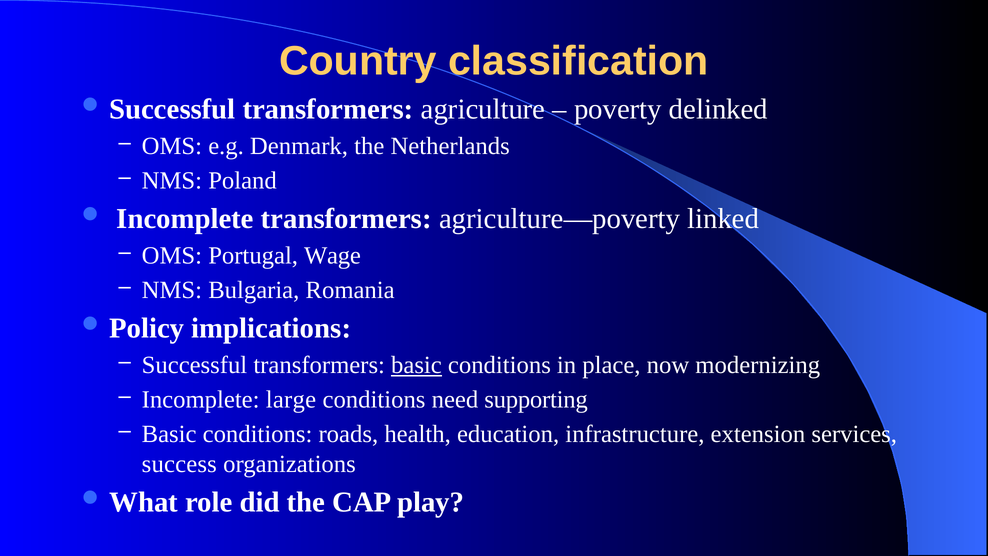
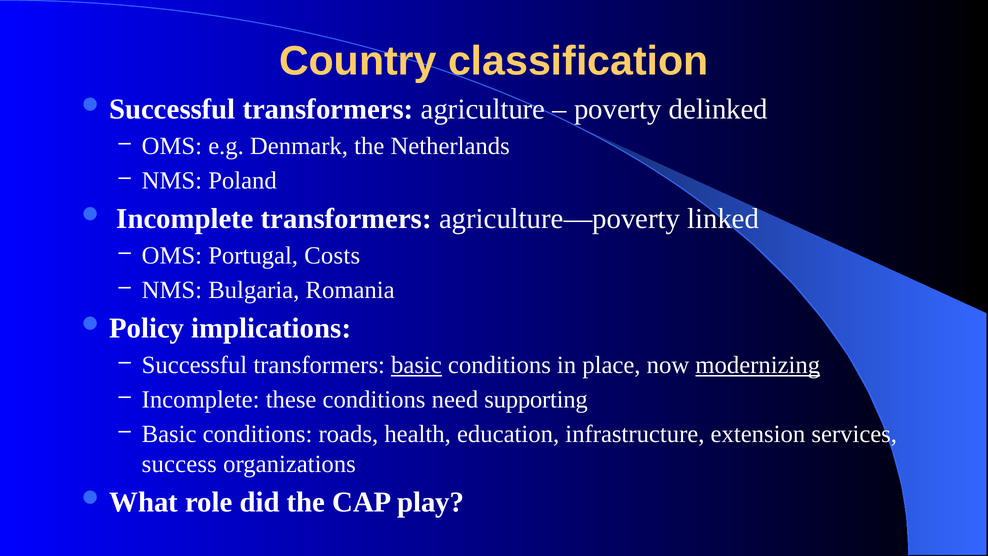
Wage: Wage -> Costs
modernizing underline: none -> present
large: large -> these
